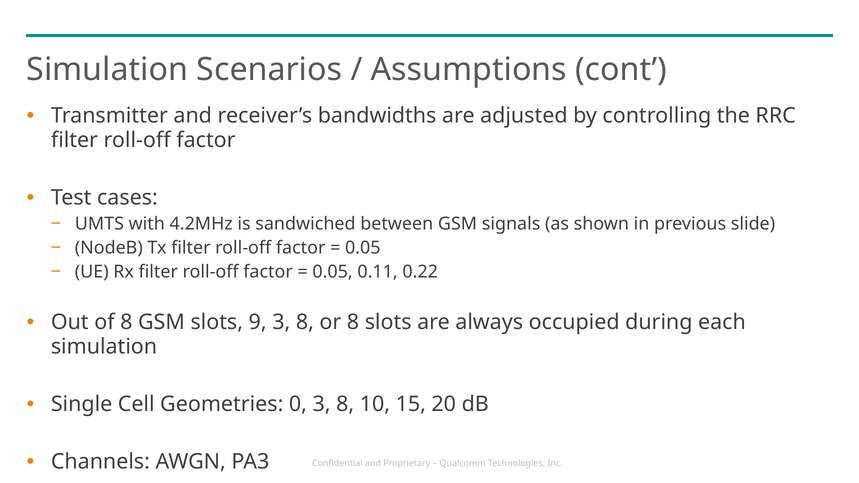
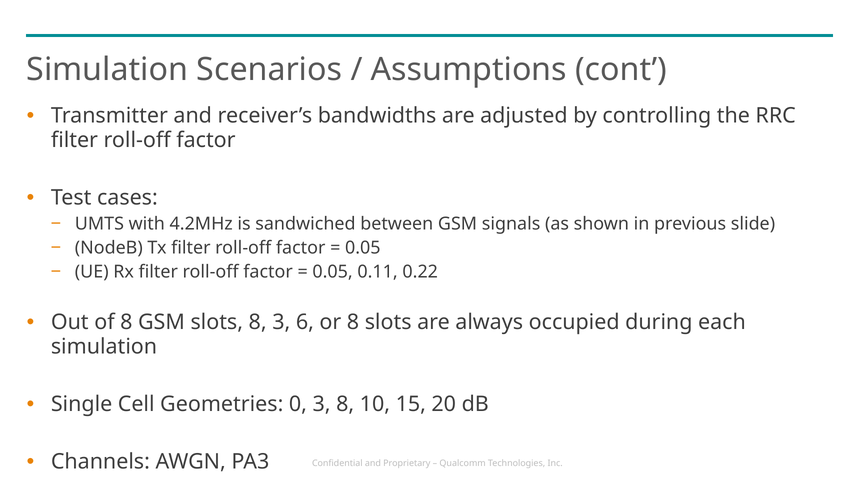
slots 9: 9 -> 8
8 at (305, 323): 8 -> 6
